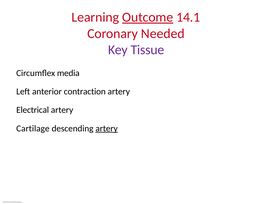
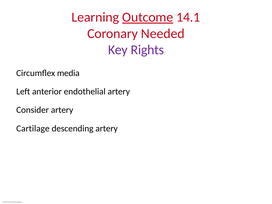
Tissue: Tissue -> Rights
contraction: contraction -> endothelial
Electrical: Electrical -> Consider
artery at (107, 128) underline: present -> none
